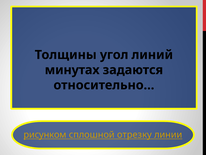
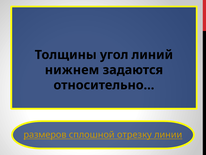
минутах: минутах -> нижнем
рисунком: рисунком -> размеров
